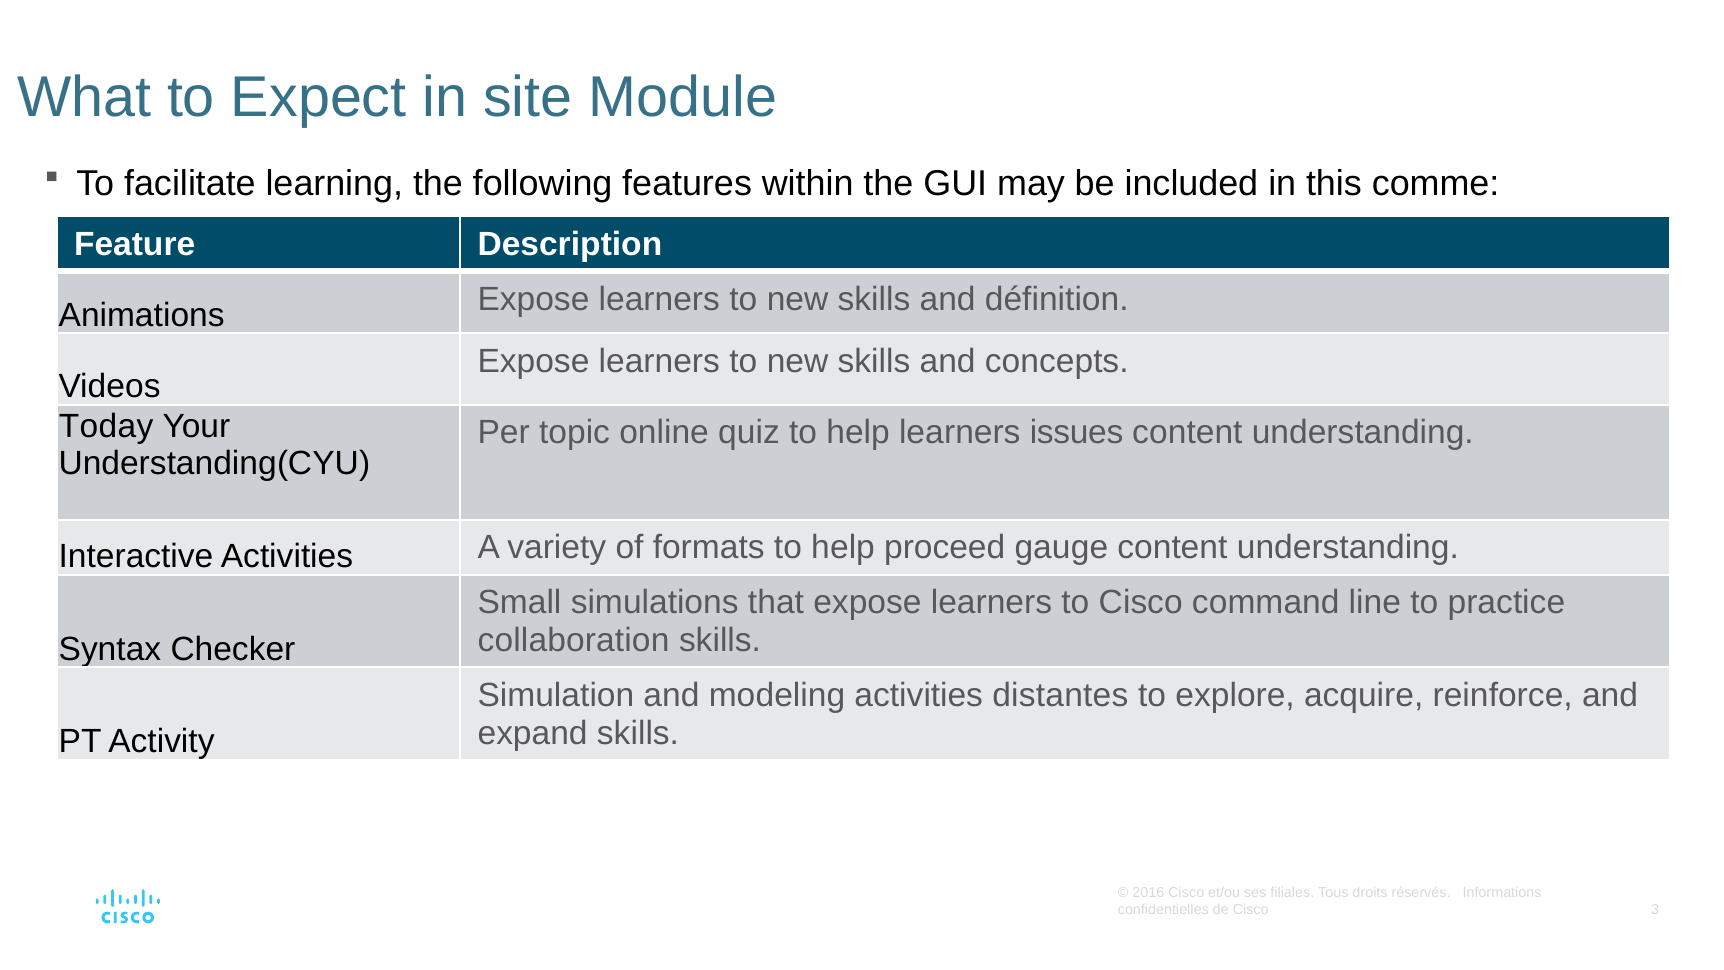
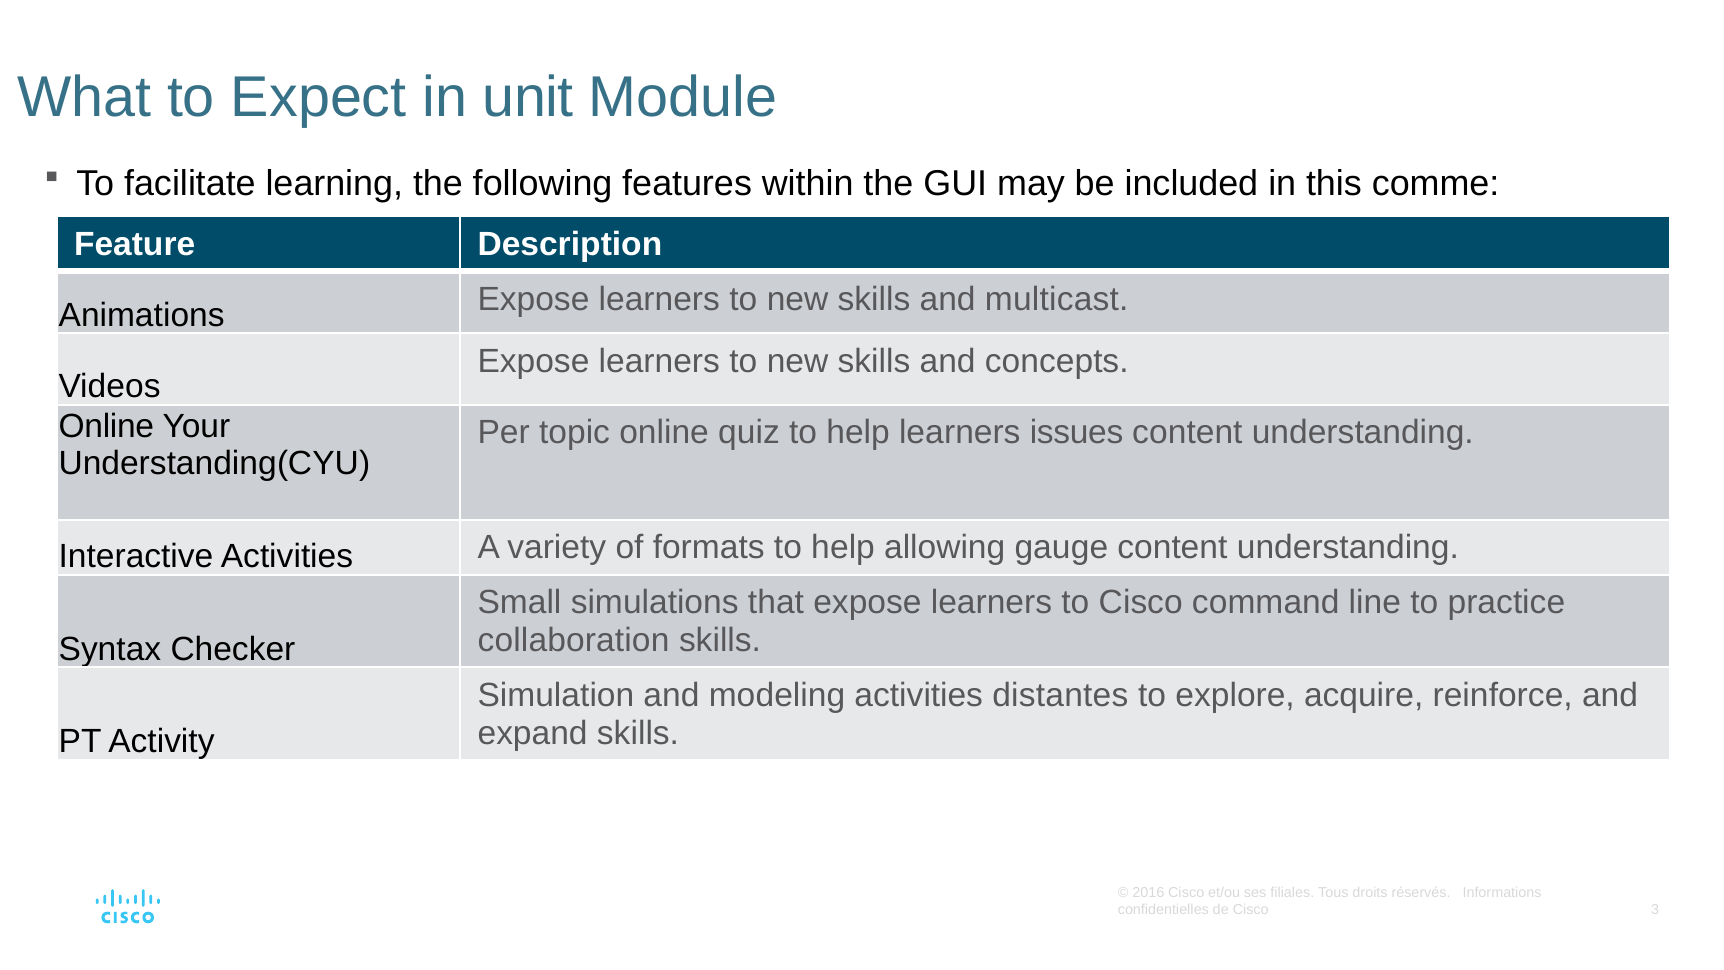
site: site -> unit
définition: définition -> multicast
Today at (106, 426): Today -> Online
proceed: proceed -> allowing
